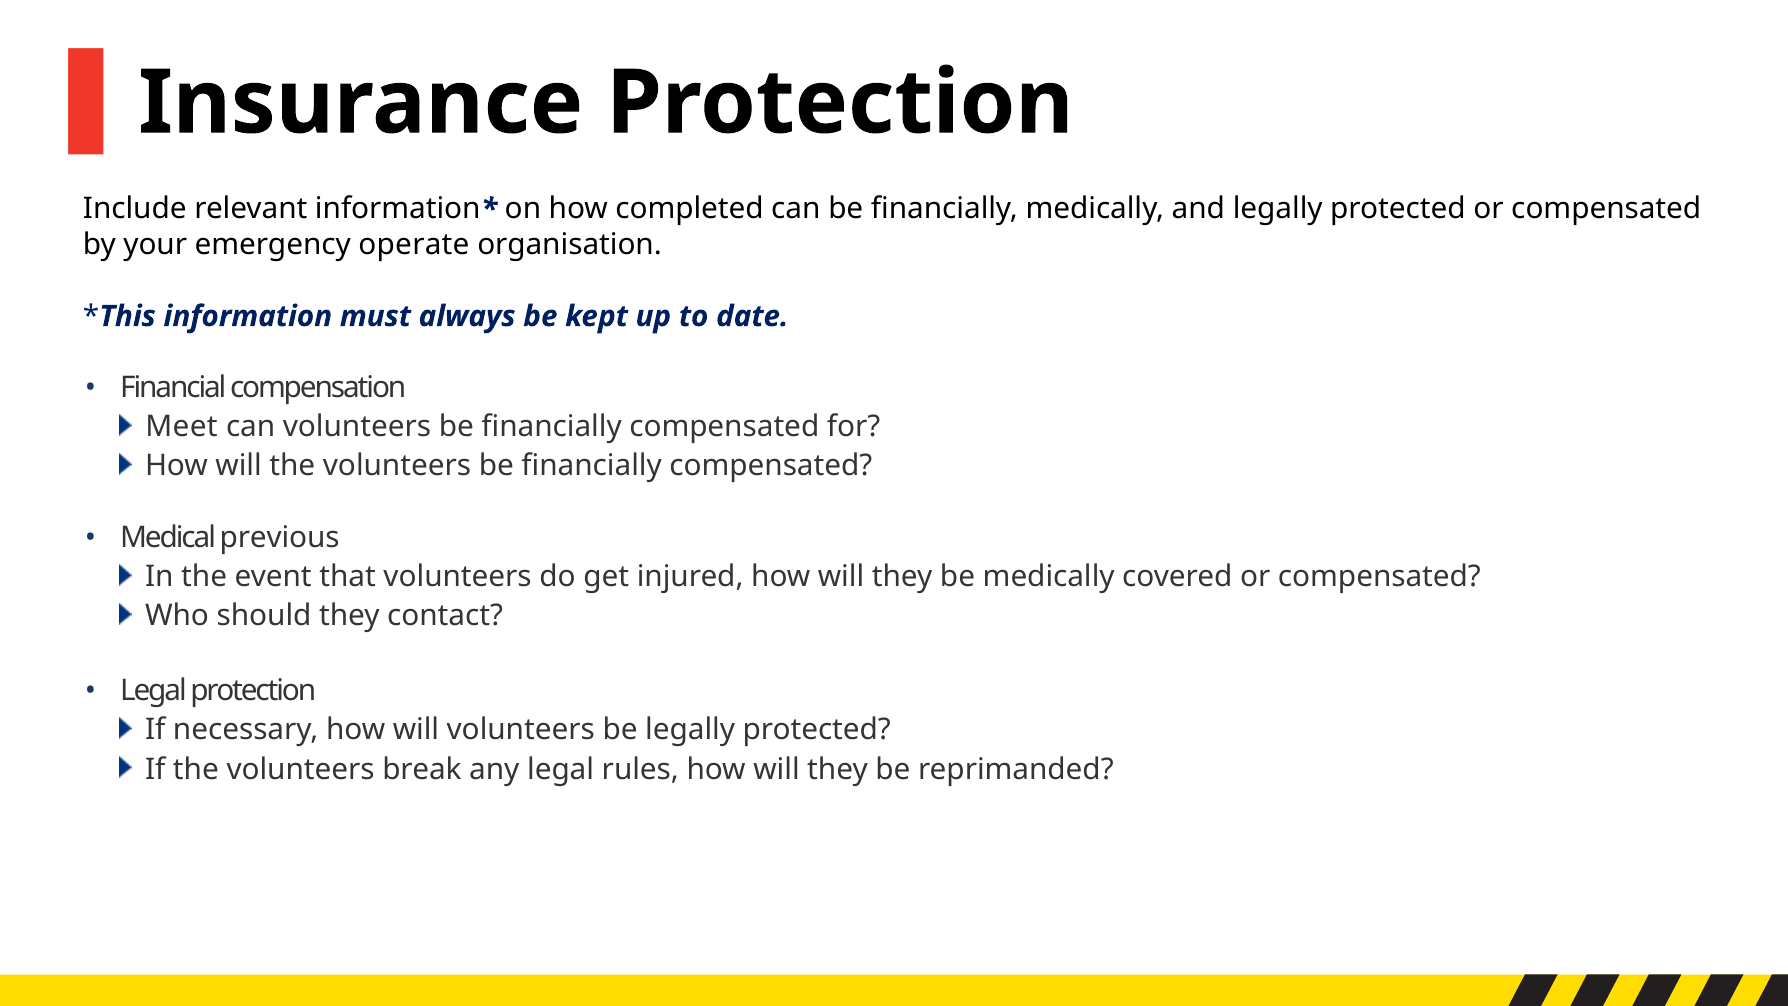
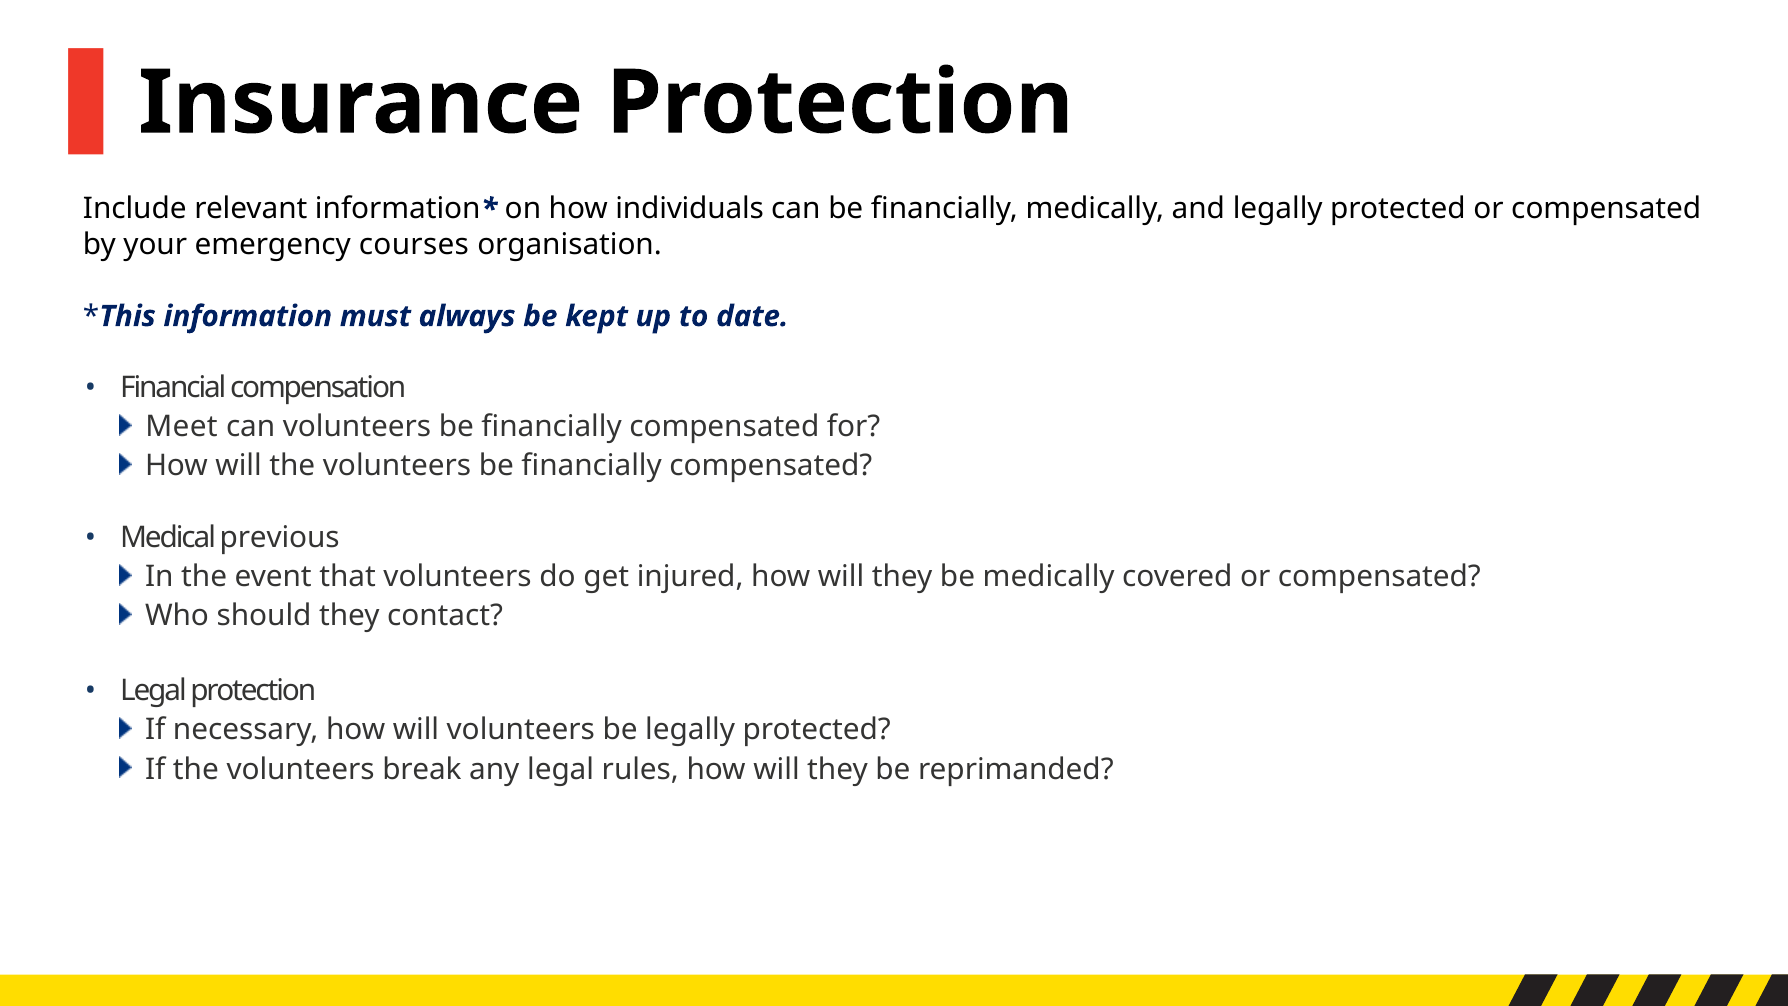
completed: completed -> individuals
operate: operate -> courses
